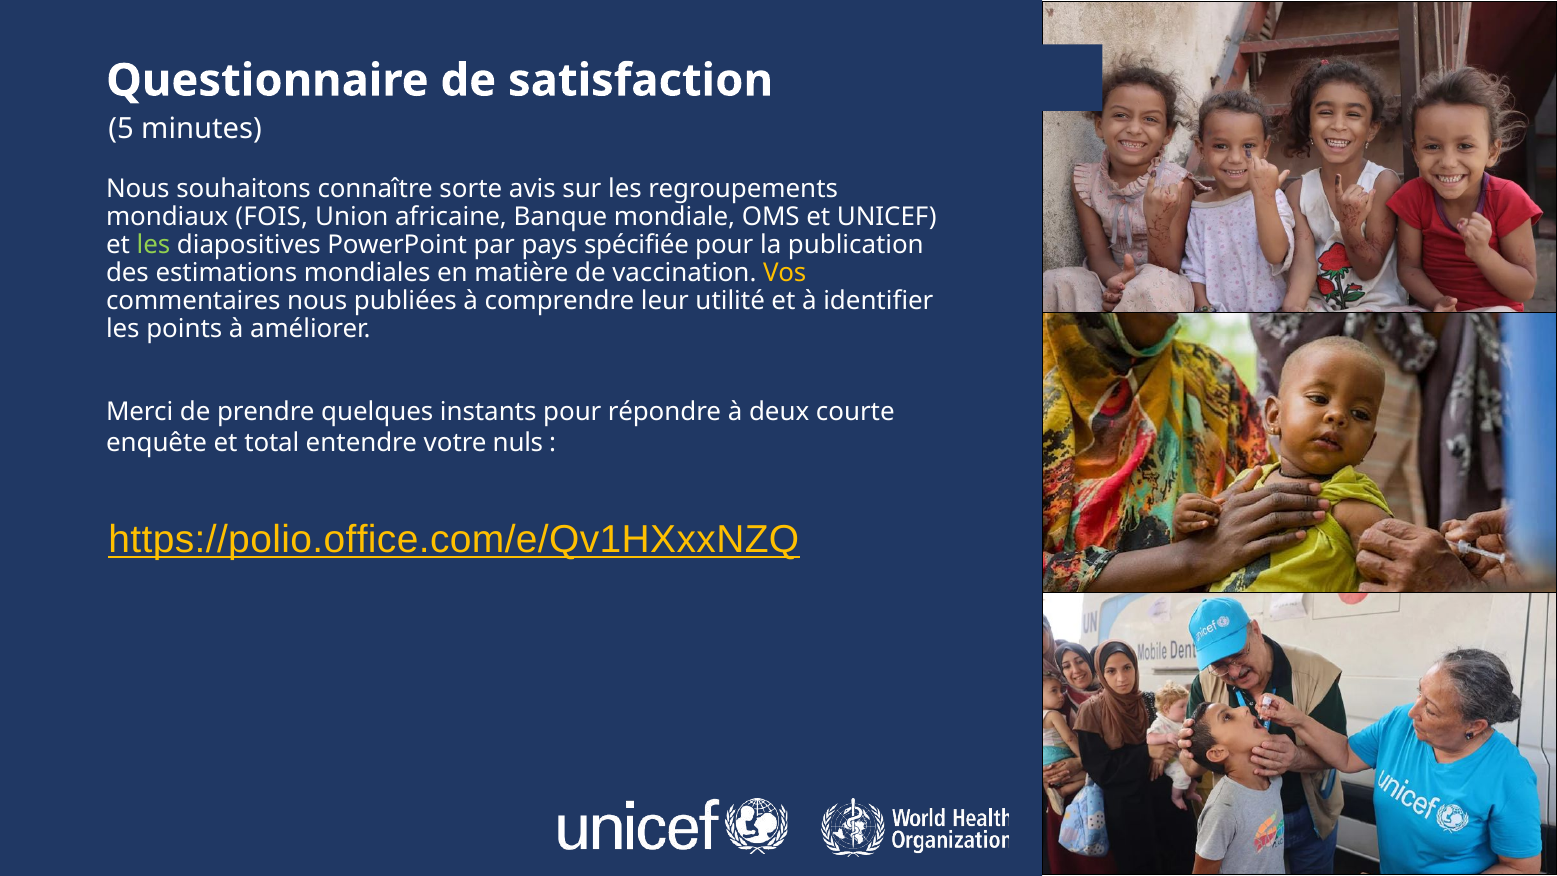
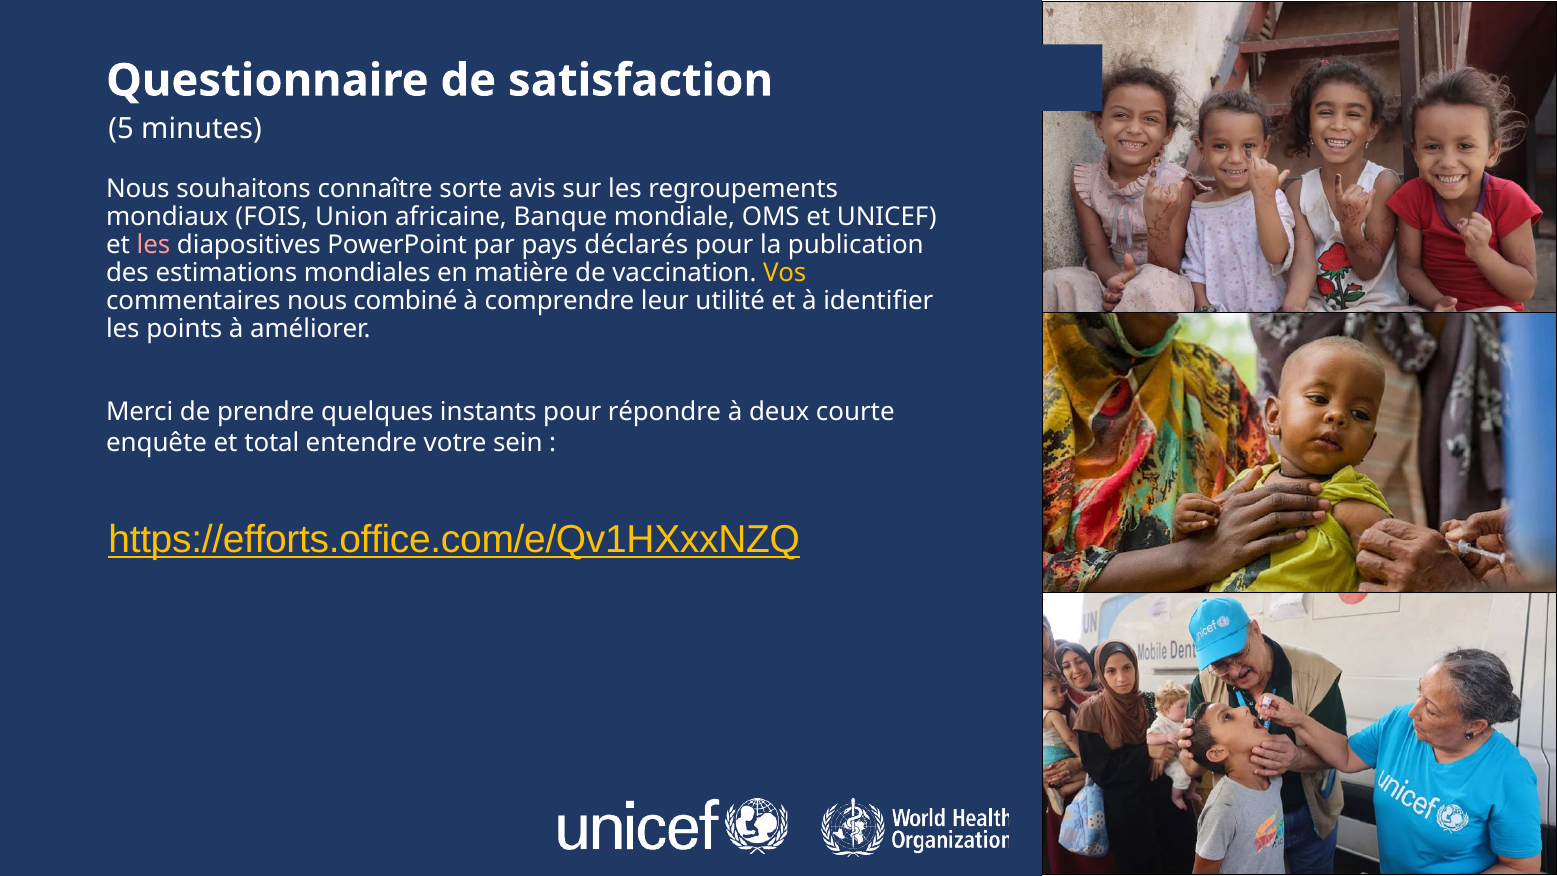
les at (153, 245) colour: light green -> pink
spécifiée: spécifiée -> déclarés
publiées: publiées -> combiné
nuls: nuls -> sein
https://polio.office.com/e/Qv1HXxxNZQ: https://polio.office.com/e/Qv1HXxxNZQ -> https://efforts.office.com/e/Qv1HXxxNZQ
